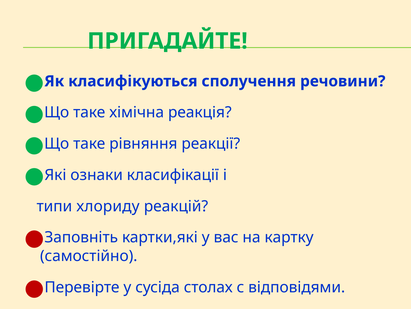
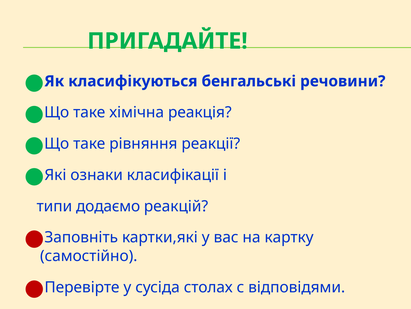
сполучення: сполучення -> бенгальські
хлориду: хлориду -> додаємо
